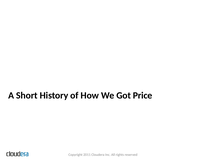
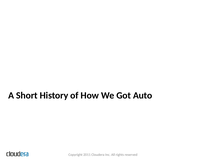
Price: Price -> Auto
